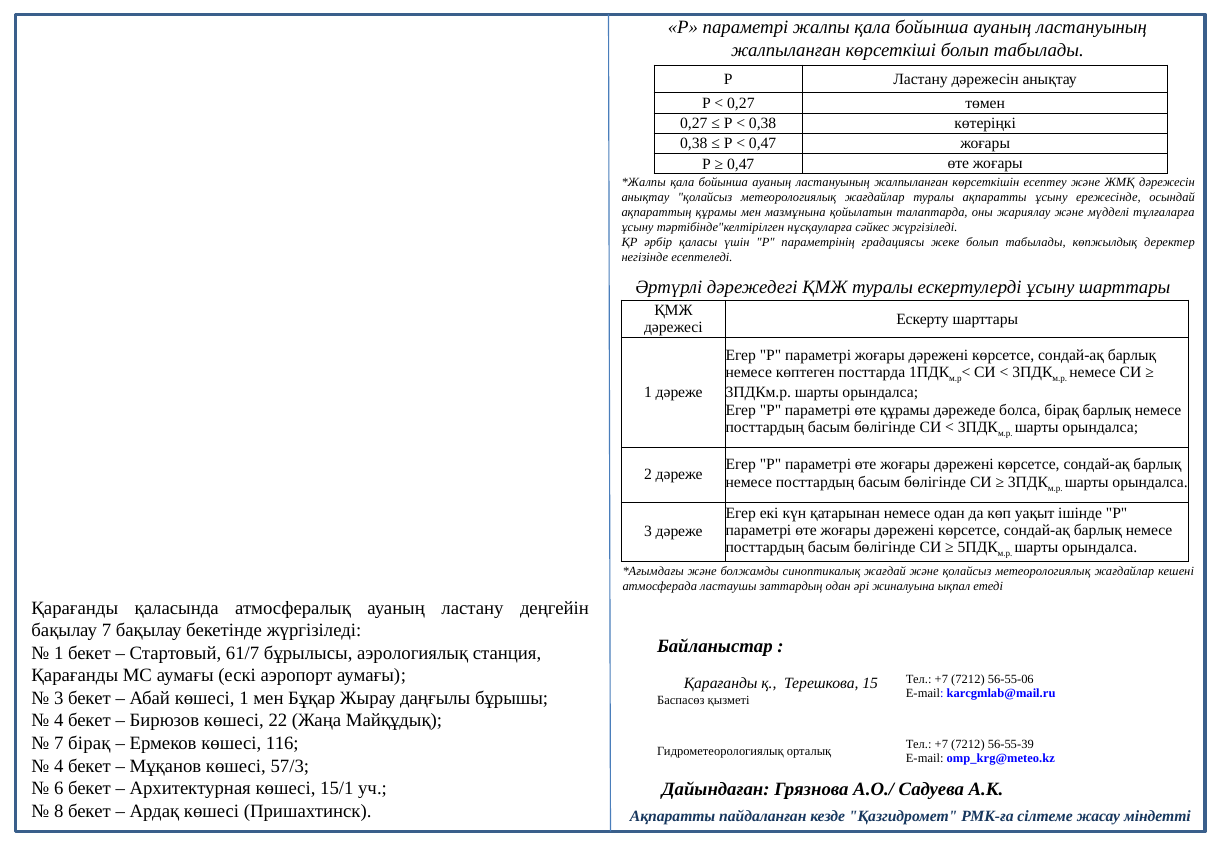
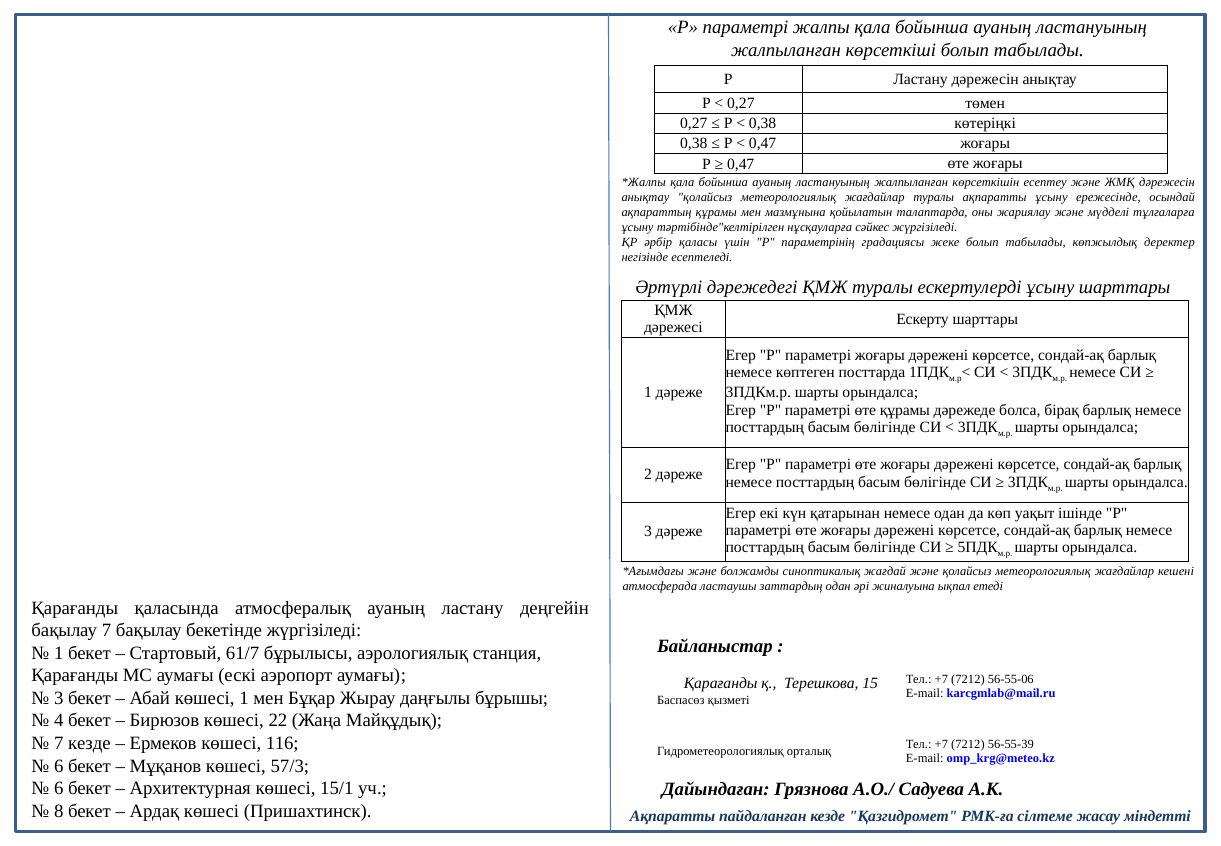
7 бірақ: бірақ -> кезде
4 at (59, 765): 4 -> 6
